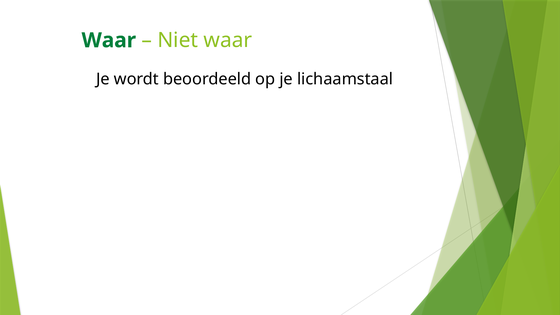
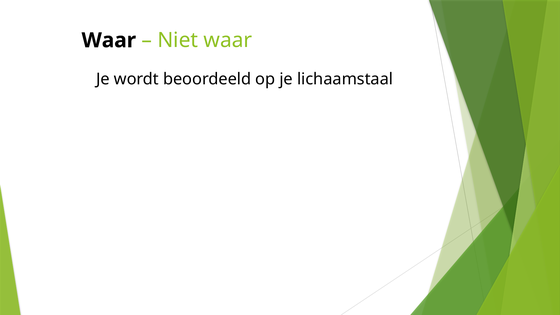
Waar at (109, 40) colour: green -> black
